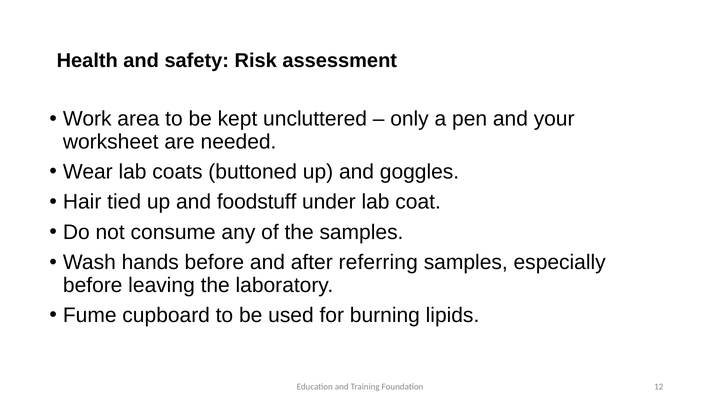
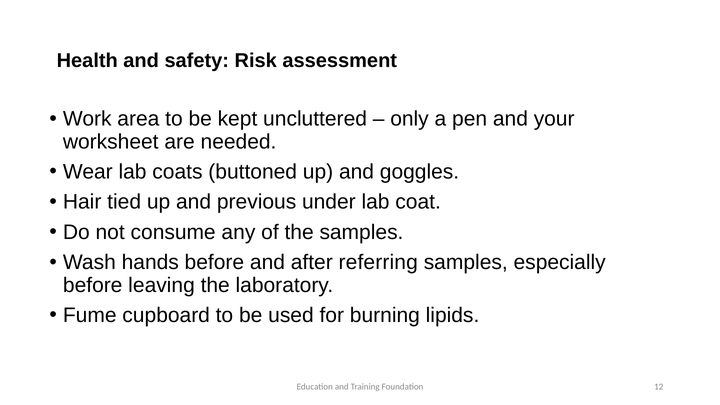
foodstuff: foodstuff -> previous
